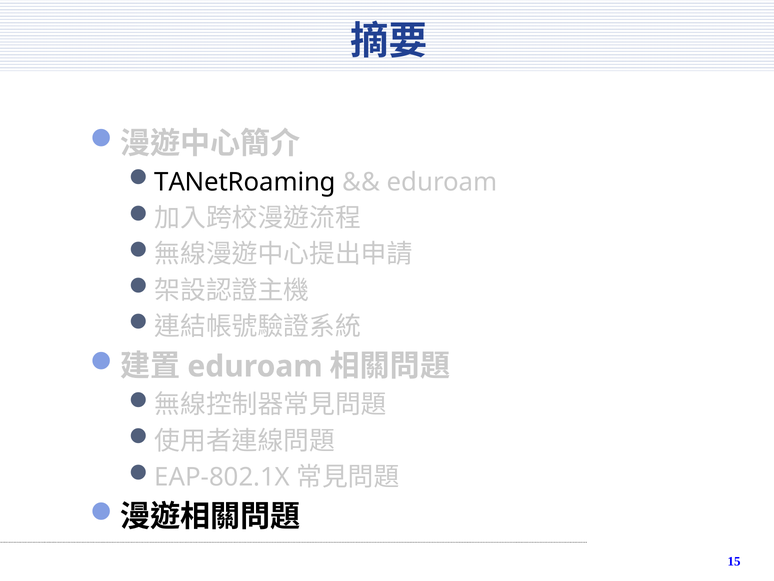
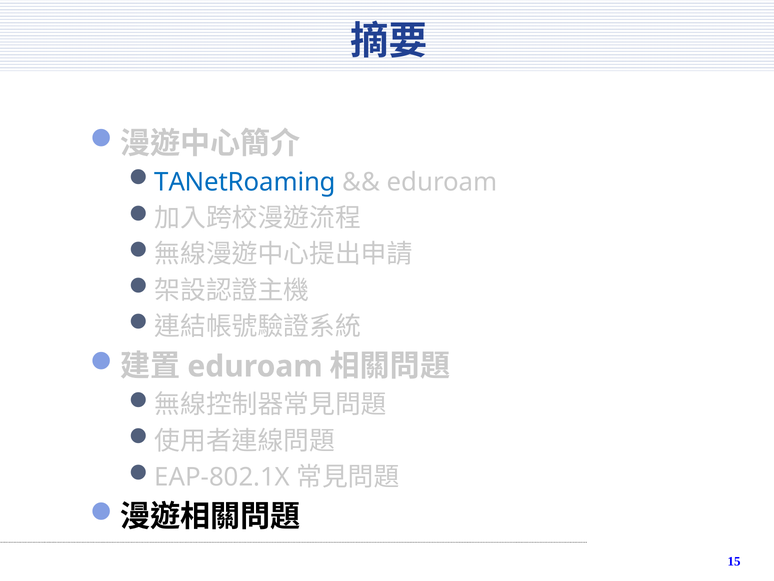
TANetRoaming colour: black -> blue
